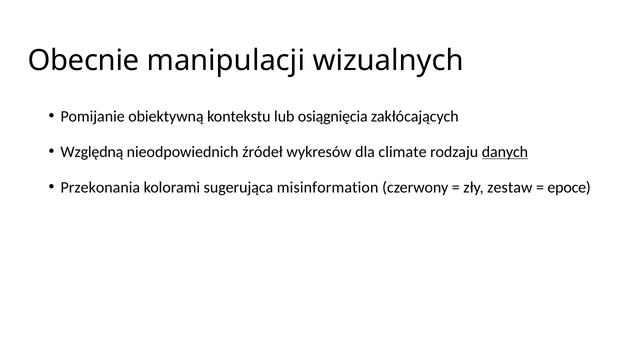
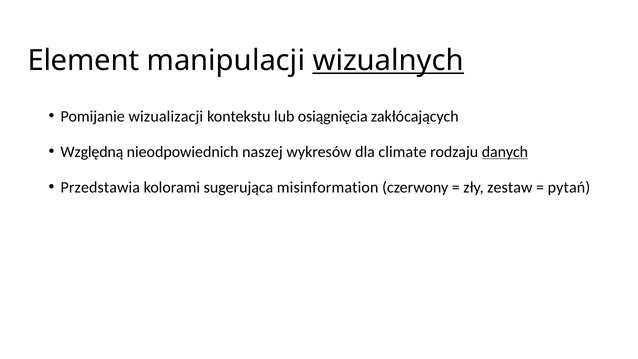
Obecnie: Obecnie -> Element
wizualnych underline: none -> present
obiektywną: obiektywną -> wizualizacji
źródeł: źródeł -> naszej
Przekonania: Przekonania -> Przedstawia
epoce: epoce -> pytań
